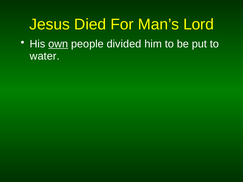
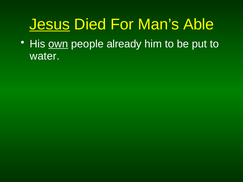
Jesus underline: none -> present
Lord: Lord -> Able
divided: divided -> already
